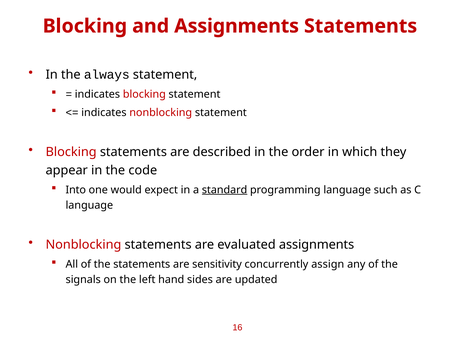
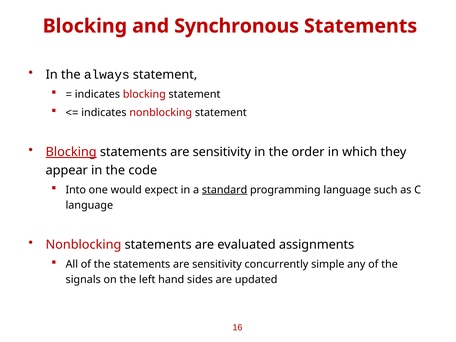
and Assignments: Assignments -> Synchronous
Blocking at (71, 152) underline: none -> present
described at (222, 152): described -> sensitivity
assign: assign -> simple
